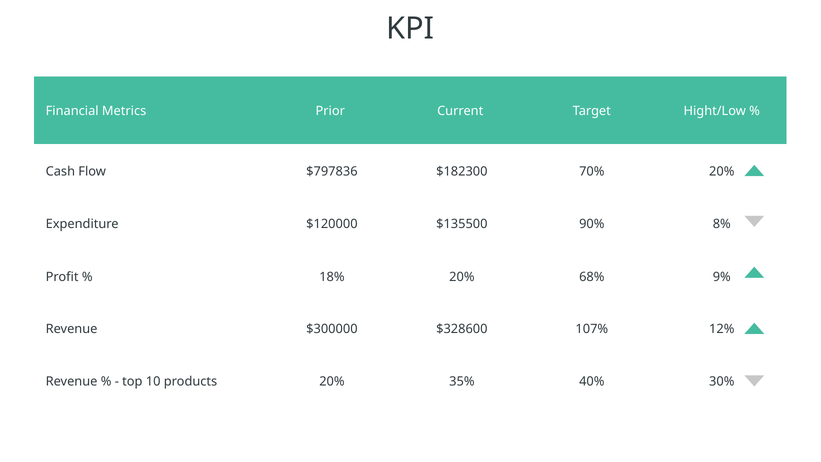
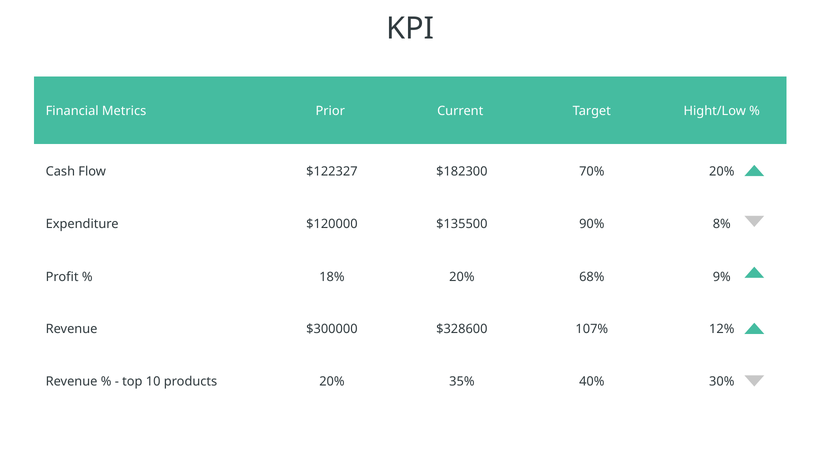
$797836: $797836 -> $122327
